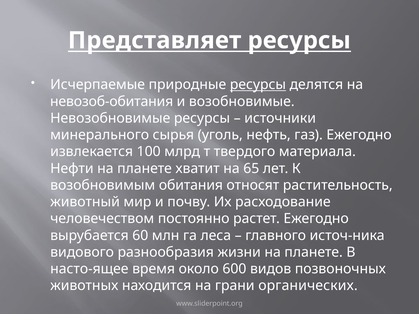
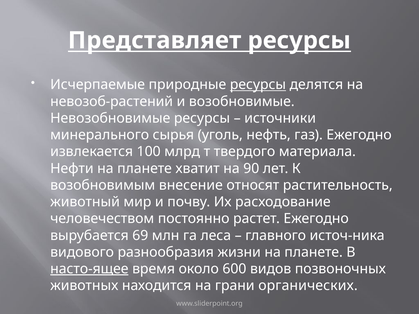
невозоб-обитания: невозоб-обитания -> невозоб-растений
65: 65 -> 90
обитания: обитания -> внесение
60: 60 -> 69
насто-ящее underline: none -> present
